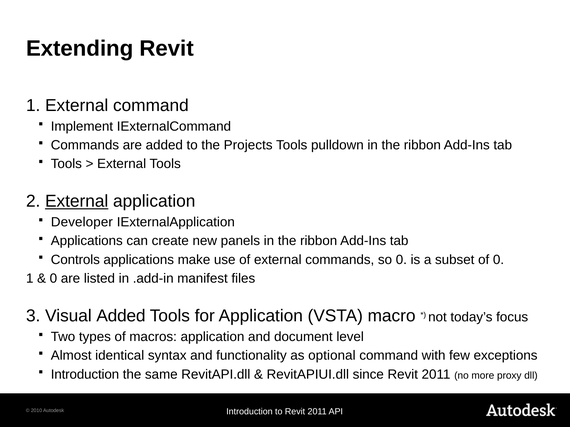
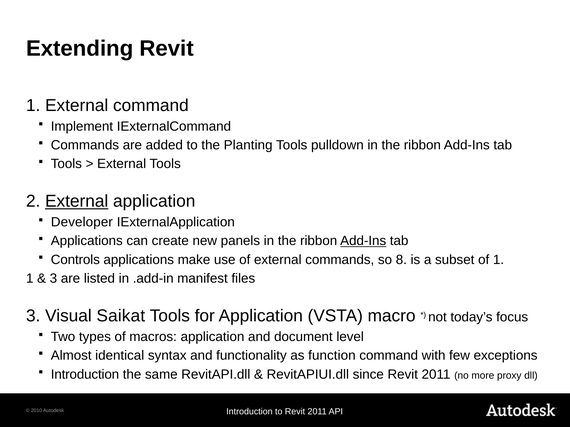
Projects: Projects -> Planting
Add-Ins at (363, 241) underline: none -> present
so 0: 0 -> 8
of 0: 0 -> 1
0 at (53, 279): 0 -> 3
Visual Added: Added -> Saikat
optional: optional -> function
